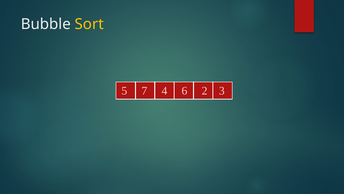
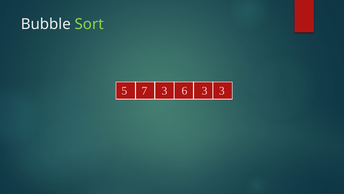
Sort colour: yellow -> light green
7 4: 4 -> 3
6 2: 2 -> 3
